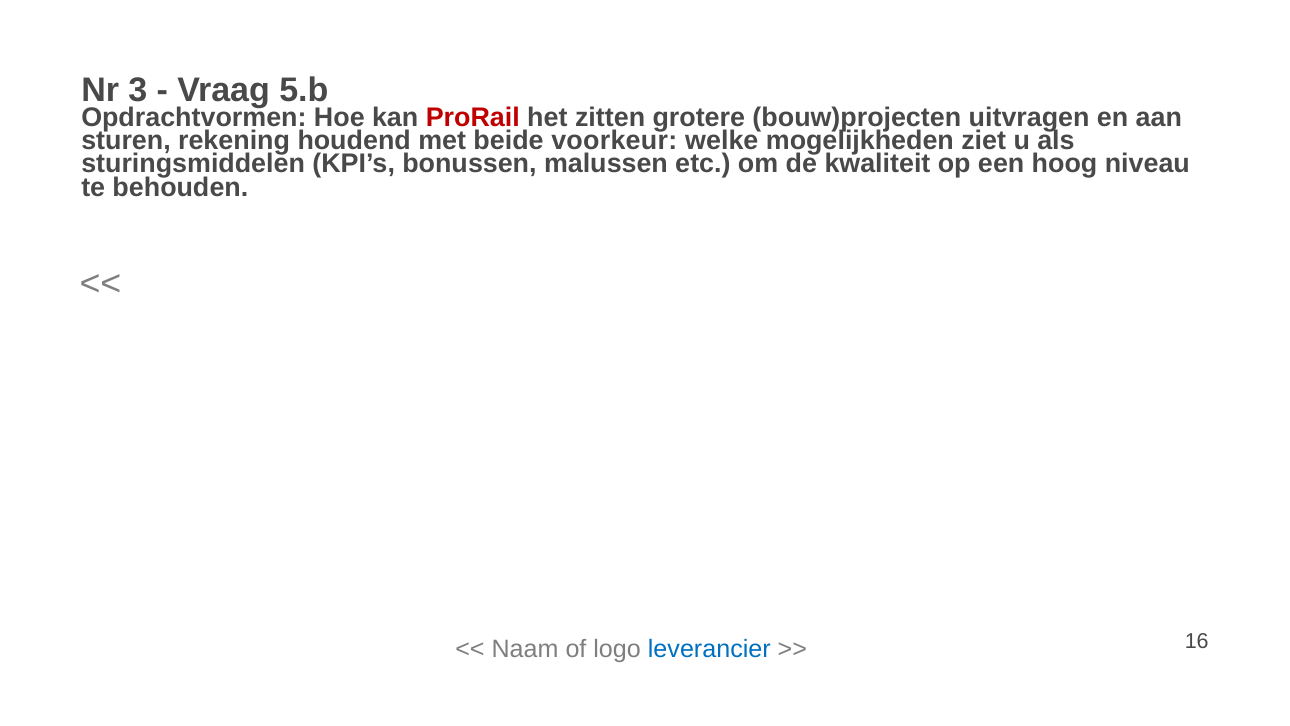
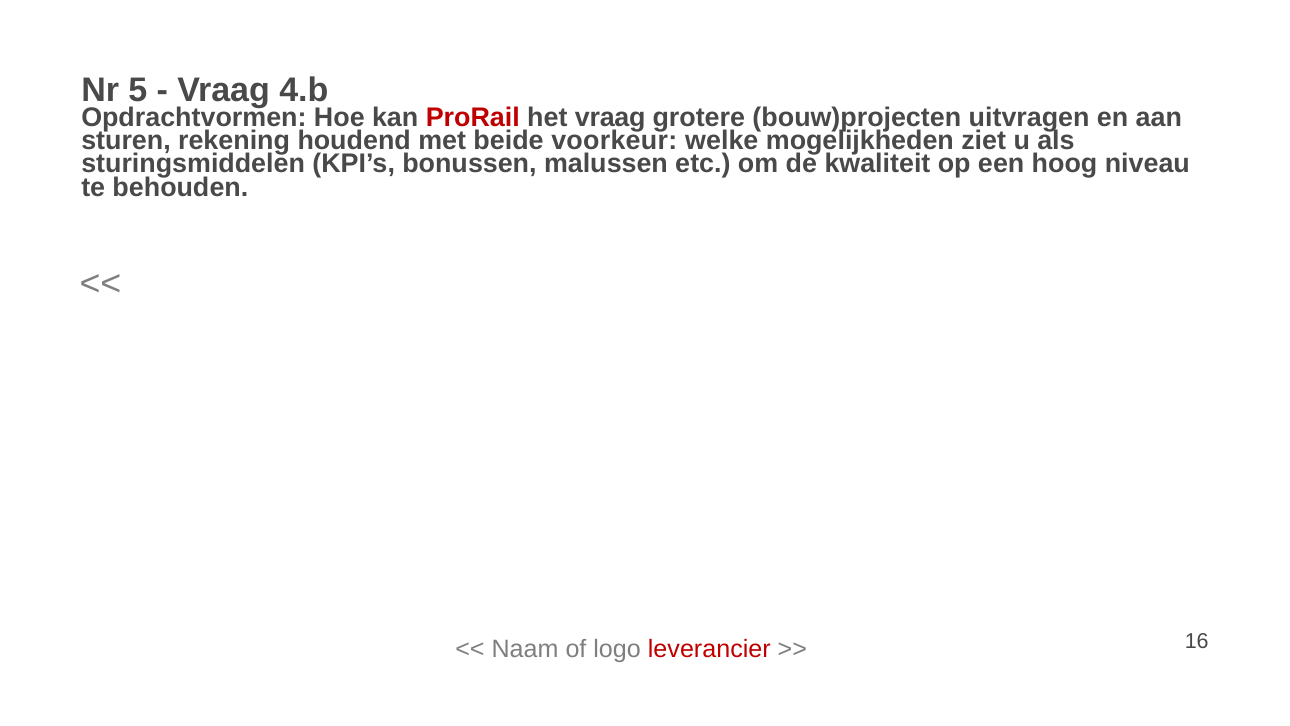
3: 3 -> 5
5.b: 5.b -> 4.b
het zitten: zitten -> vraag
leverancier colour: blue -> red
